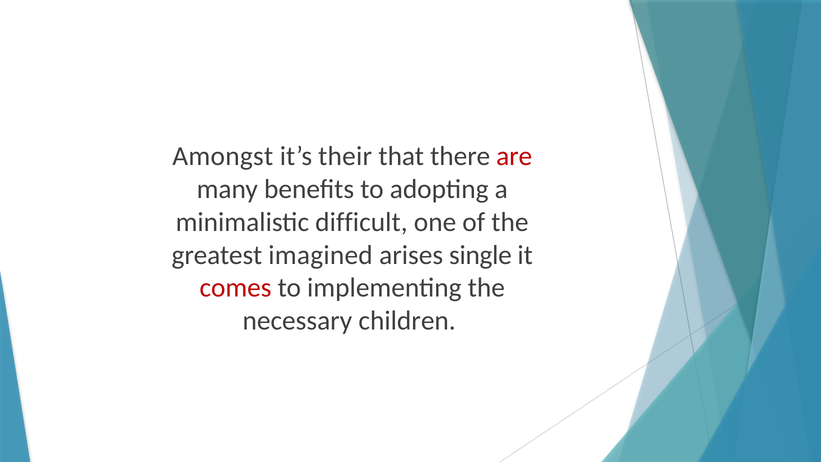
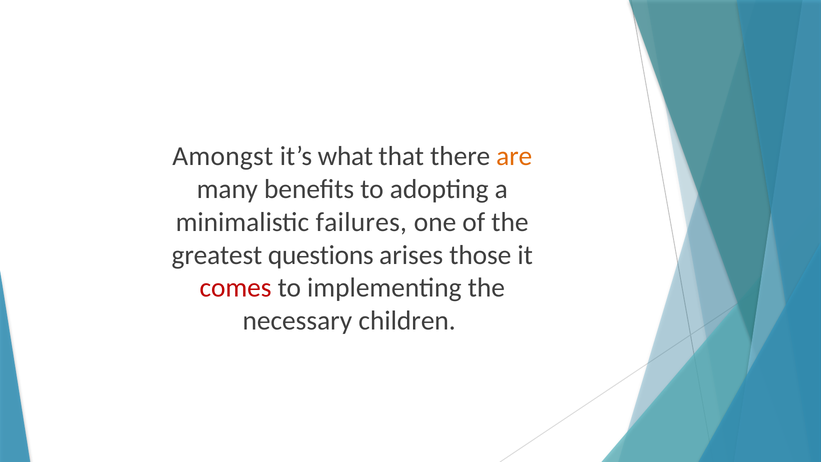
their: their -> what
are colour: red -> orange
difficult: difficult -> failures
imagined: imagined -> questions
single: single -> those
